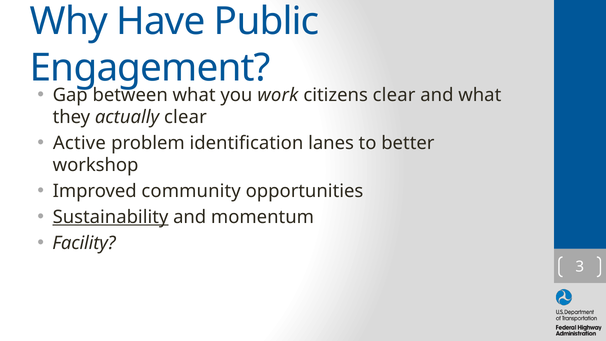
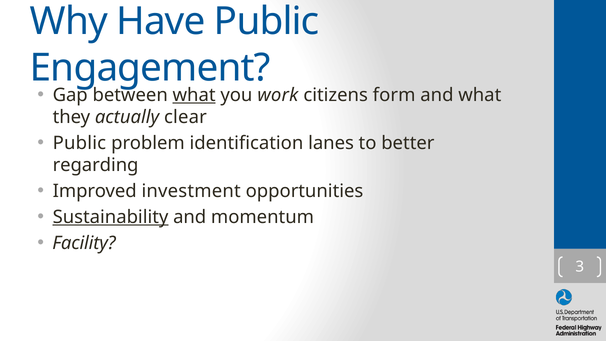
what at (194, 95) underline: none -> present
citizens clear: clear -> form
Active at (79, 143): Active -> Public
workshop: workshop -> regarding
community: community -> investment
